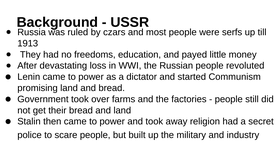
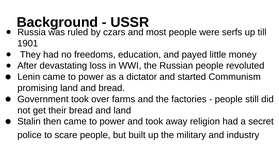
1913: 1913 -> 1901
